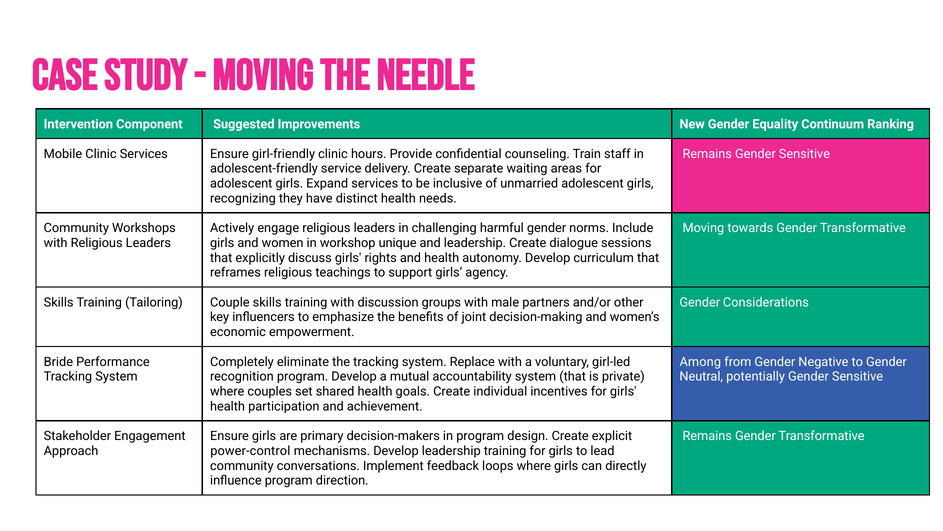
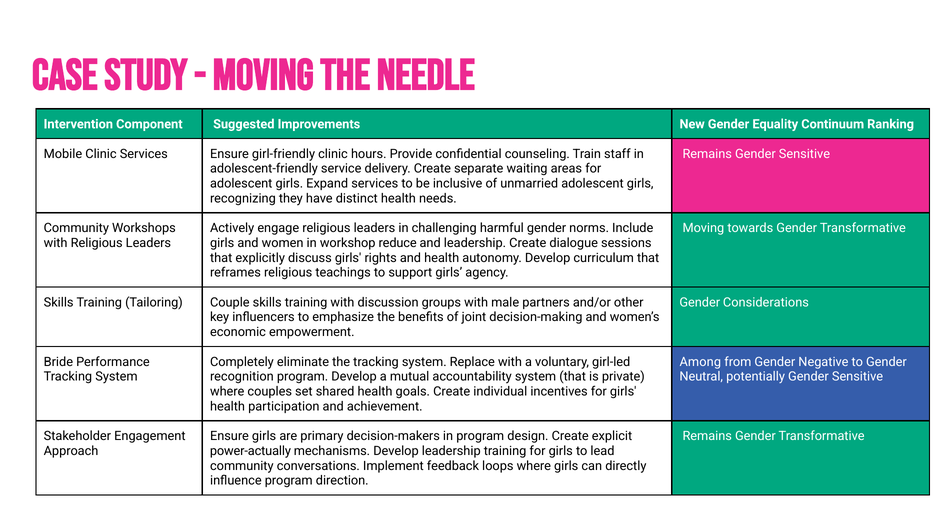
unique: unique -> reduce
power-control: power-control -> power-actually
